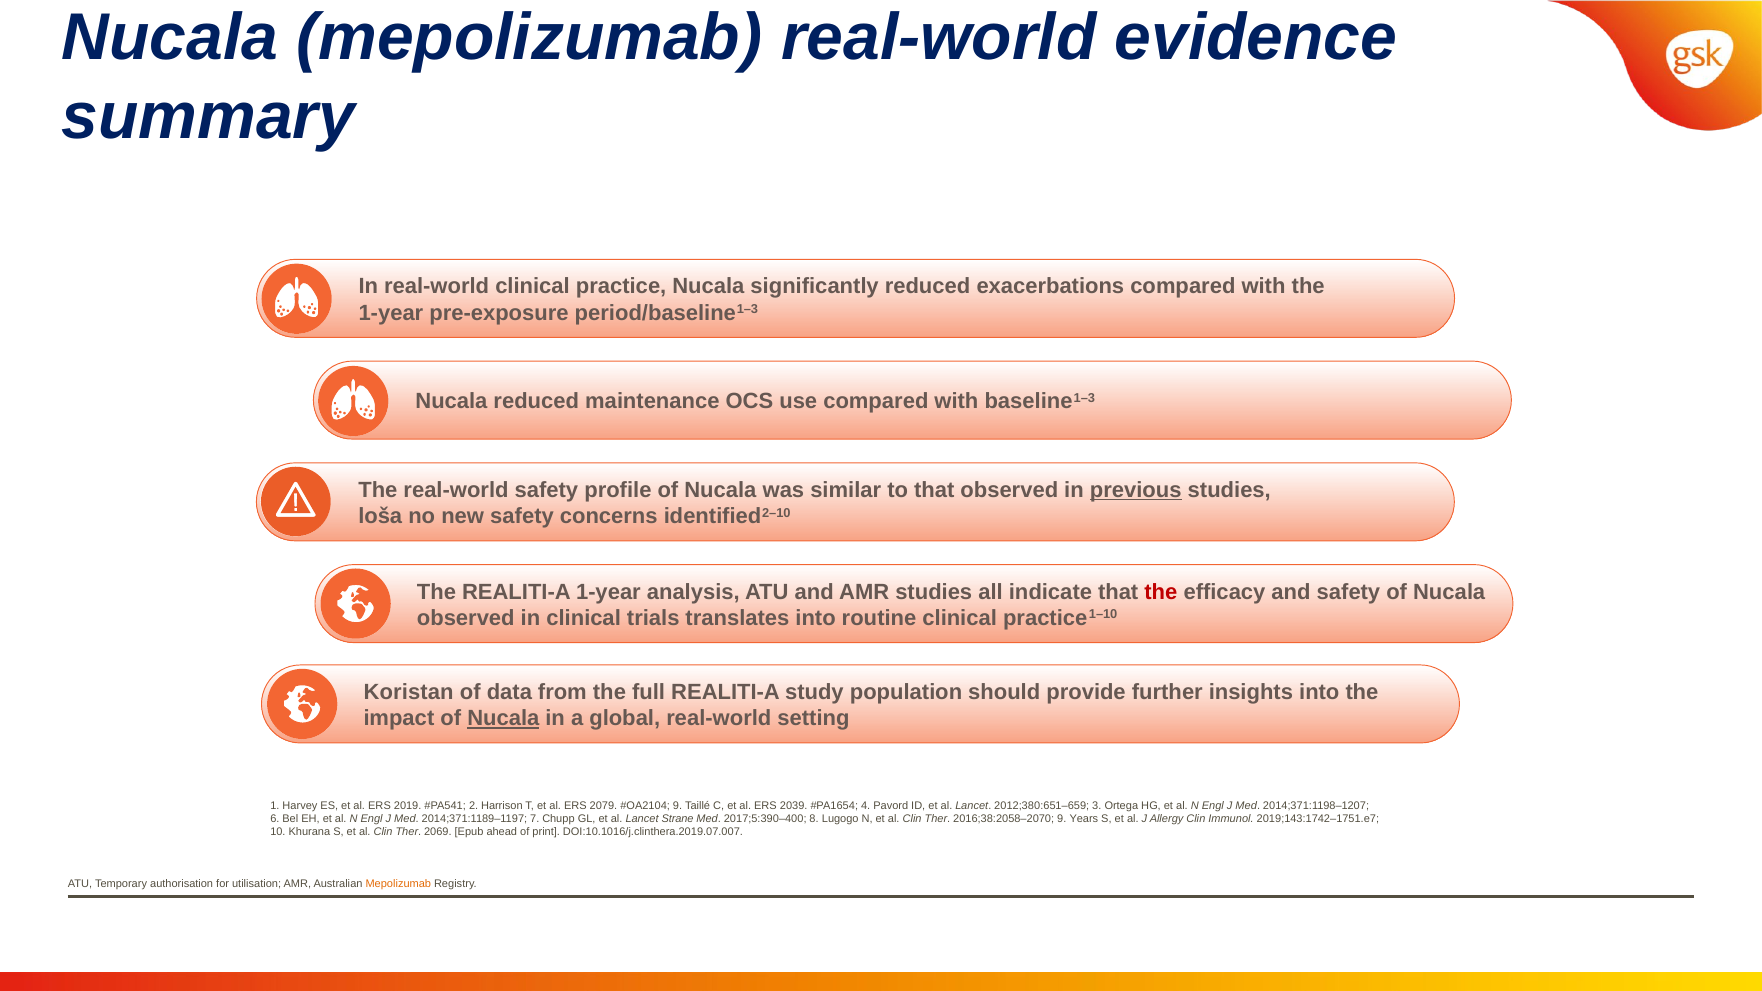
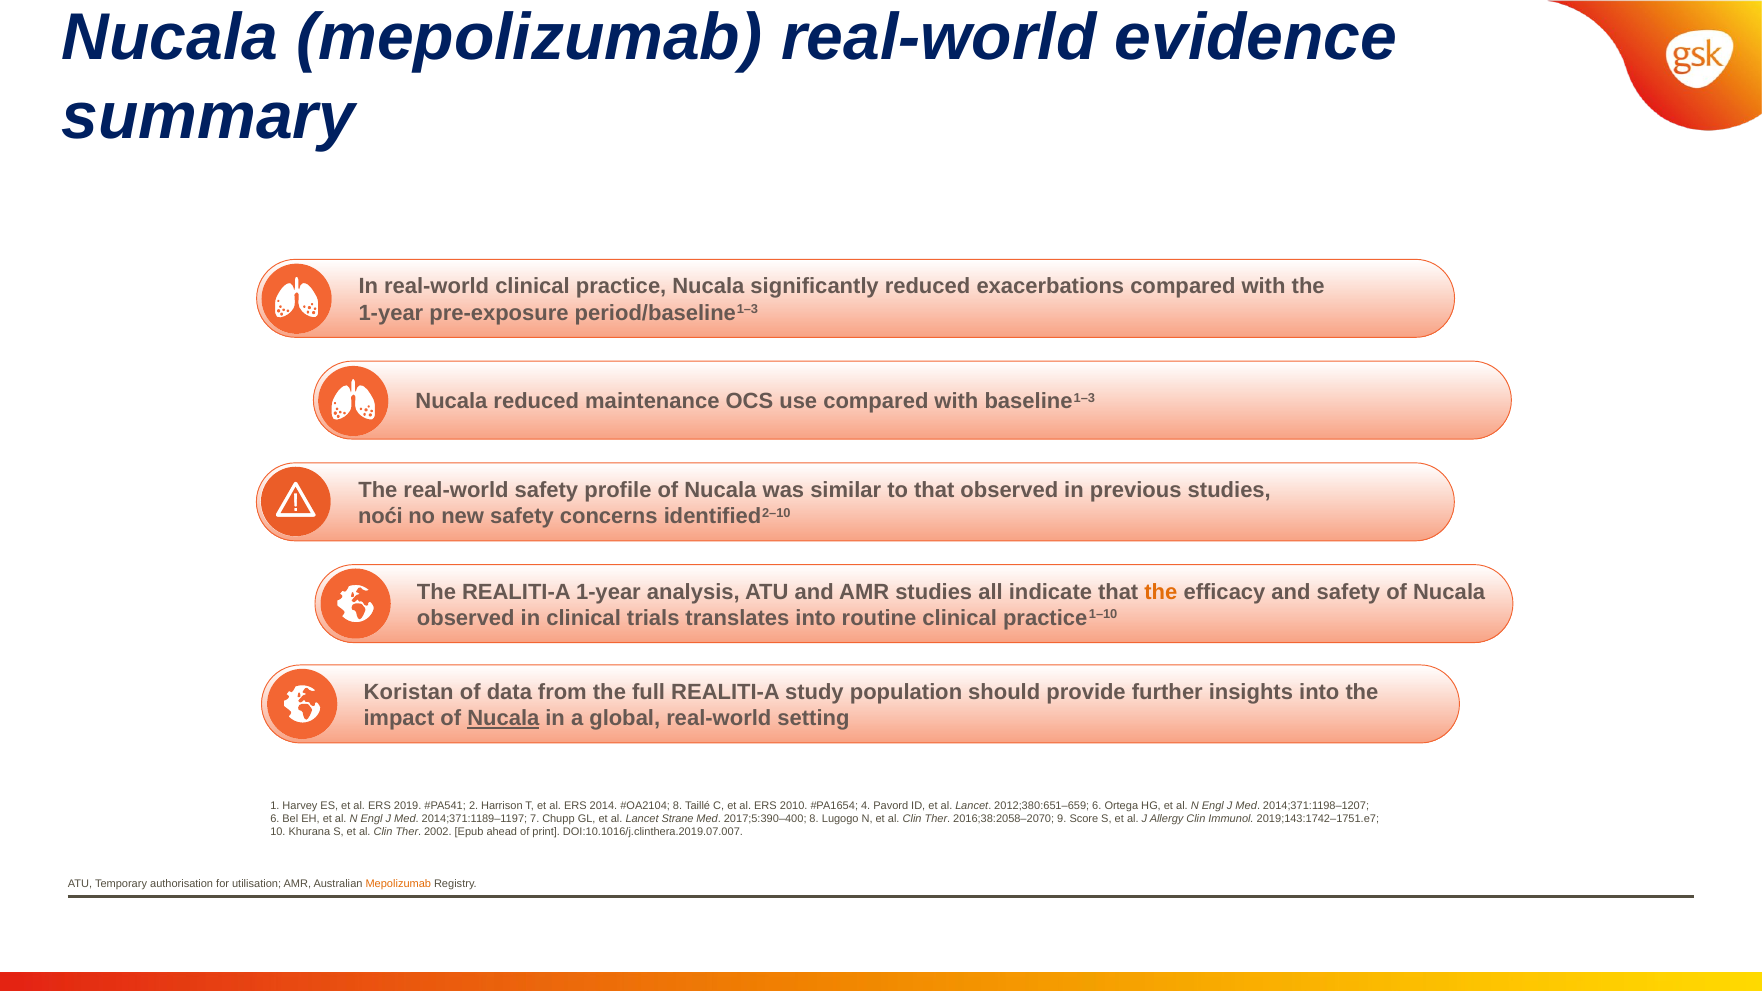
previous underline: present -> none
loša: loša -> noći
the at (1161, 592) colour: red -> orange
2079: 2079 -> 2014
9 at (678, 806): 9 -> 8
2039: 2039 -> 2010
2012;380:651–659 3: 3 -> 6
Years: Years -> Score
2069: 2069 -> 2002
